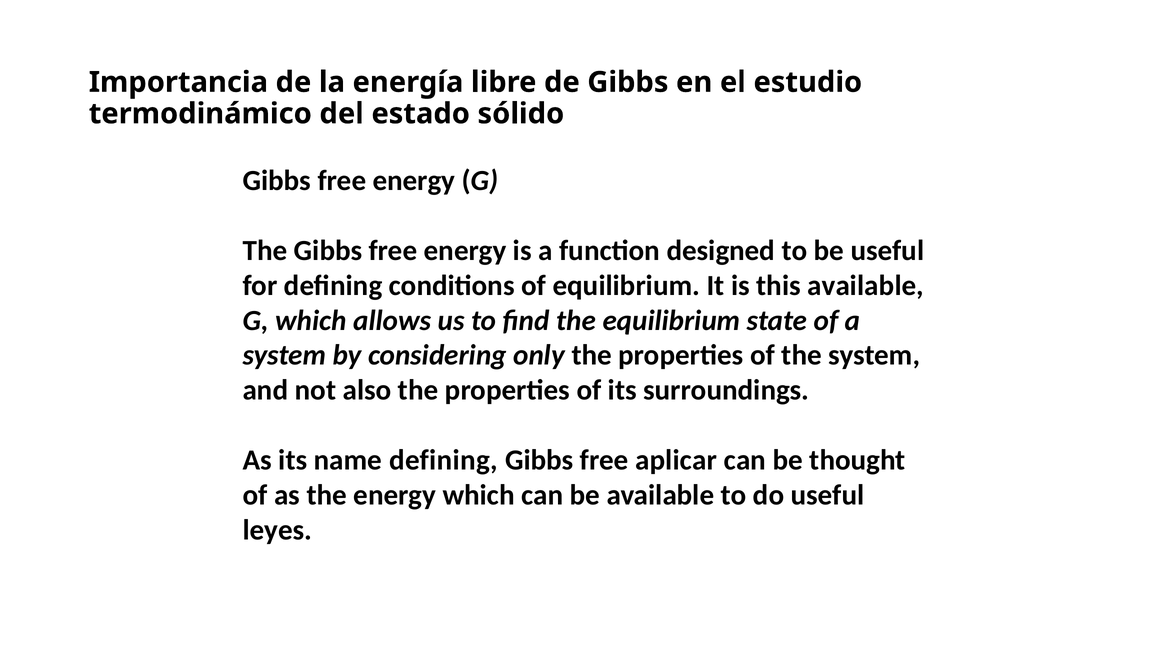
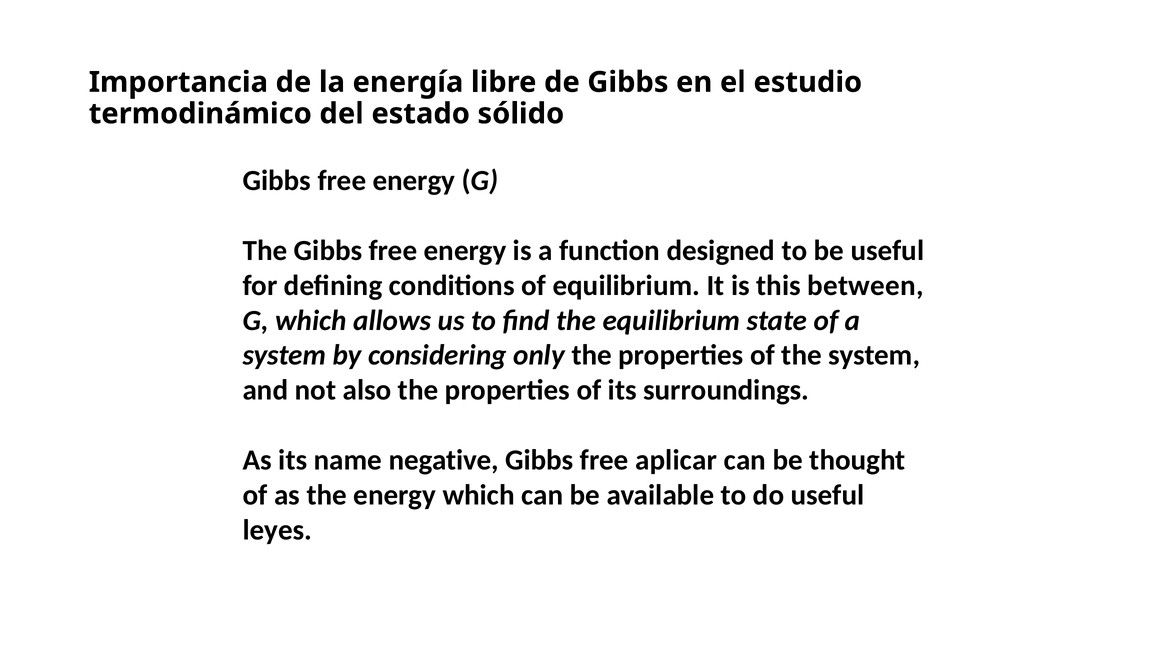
this available: available -> between
name defining: defining -> negative
